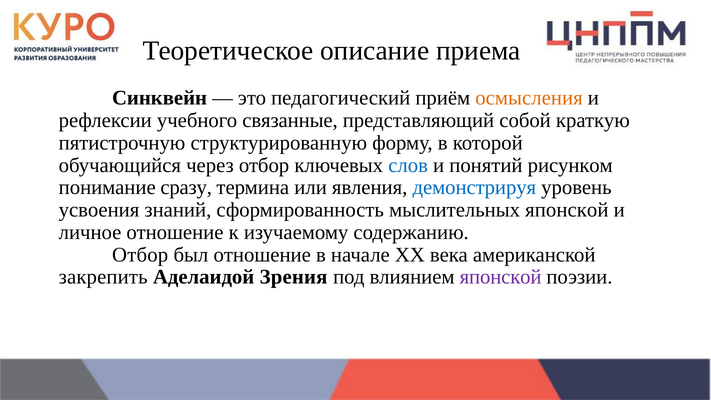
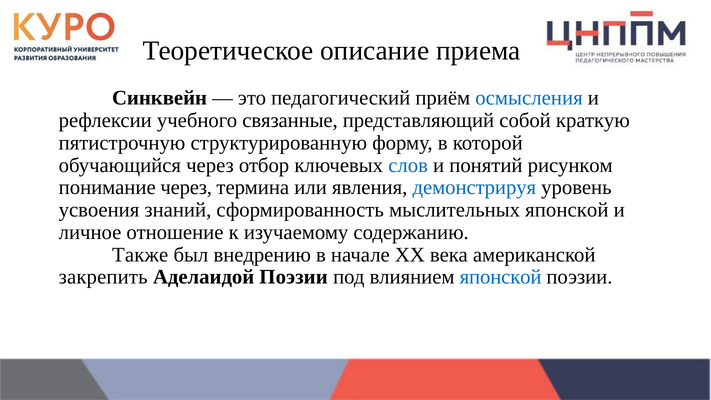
осмысления colour: orange -> blue
понимание сразу: сразу -> через
Отбор at (140, 255): Отбор -> Также
был отношение: отношение -> внедрению
Аделаидой Зрения: Зрения -> Поэзии
японской at (501, 277) colour: purple -> blue
